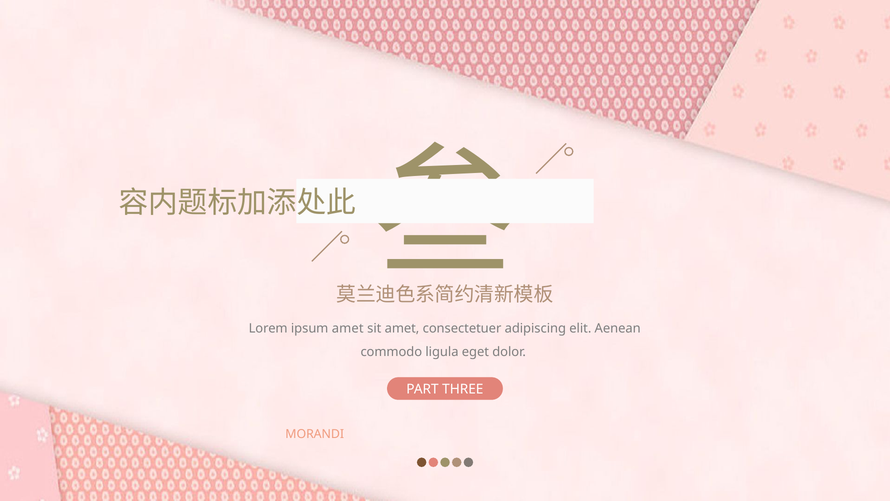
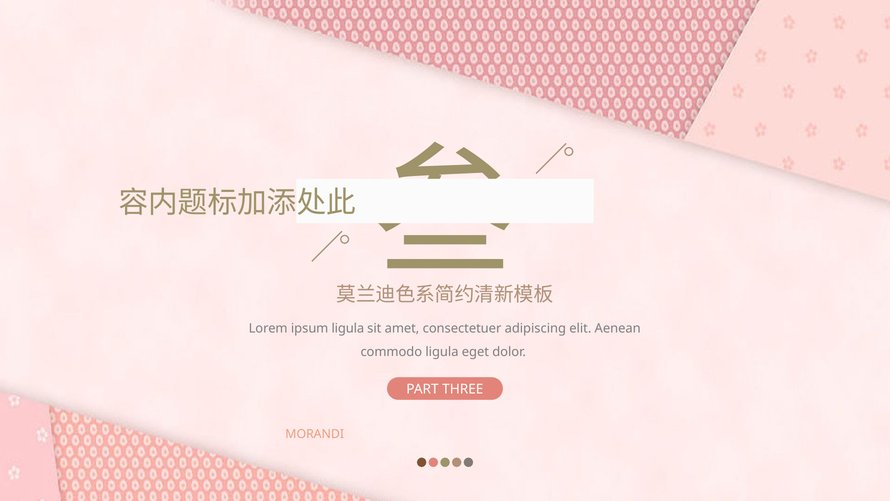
ipsum amet: amet -> ligula
